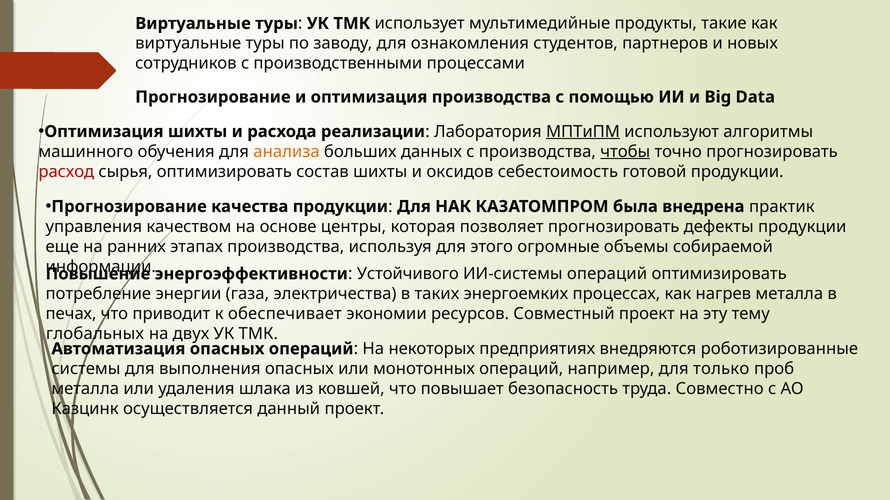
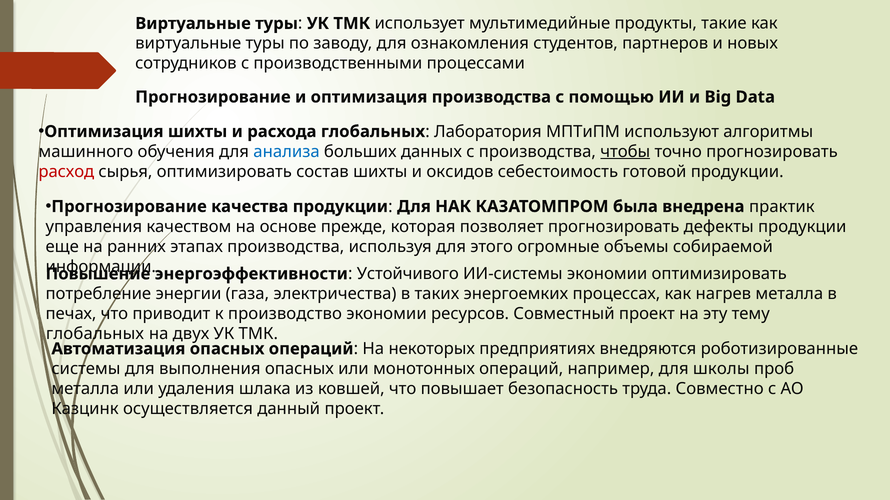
расхода реализации: реализации -> глобальных
МПТиПМ underline: present -> none
анализа colour: orange -> blue
центры: центры -> прежде
ИИ-системы операций: операций -> экономии
обеспечивает: обеспечивает -> производство
только: только -> школы
